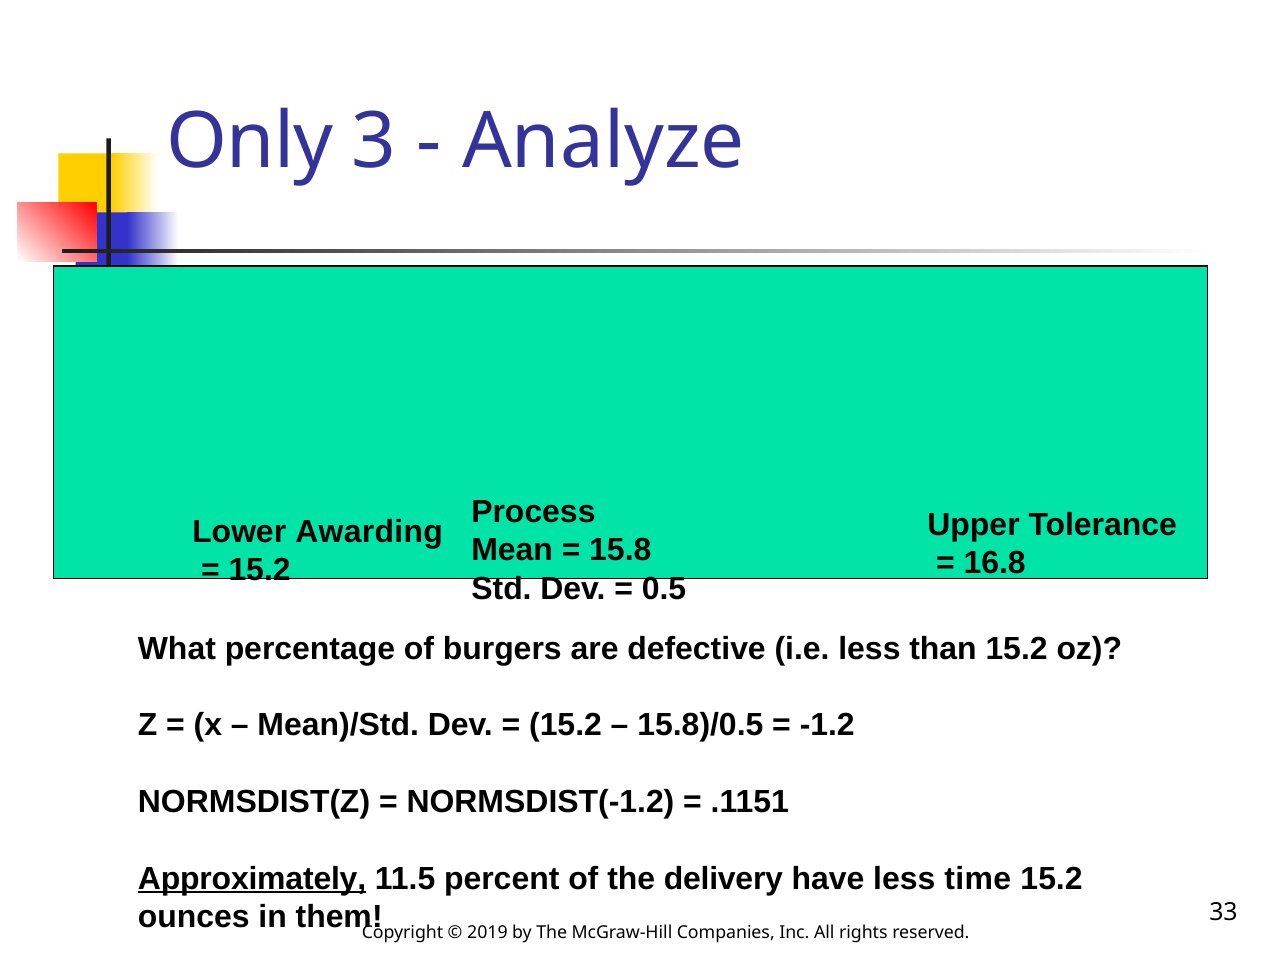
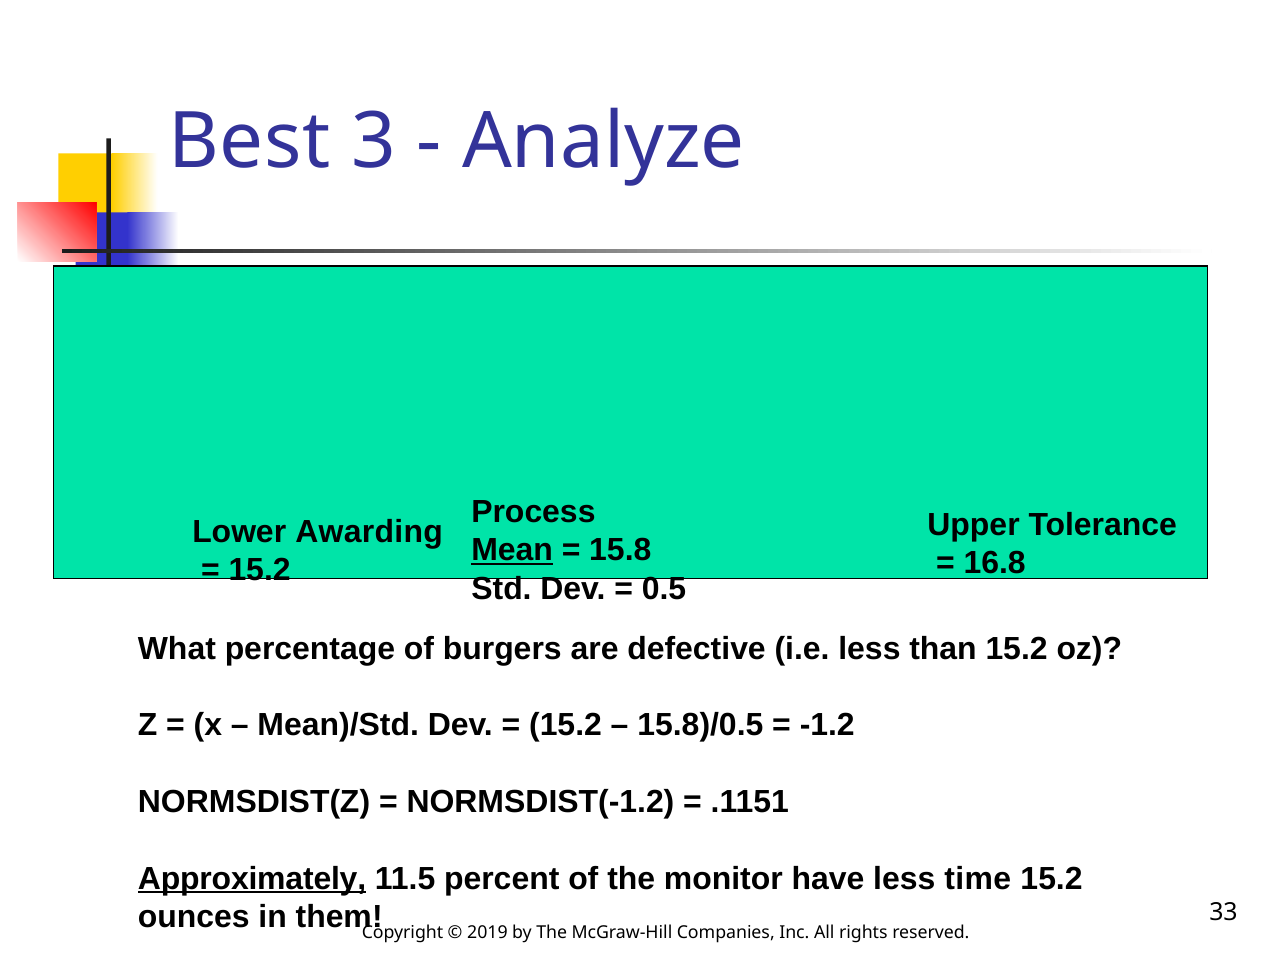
Only: Only -> Best
Mean underline: none -> present
delivery: delivery -> monitor
